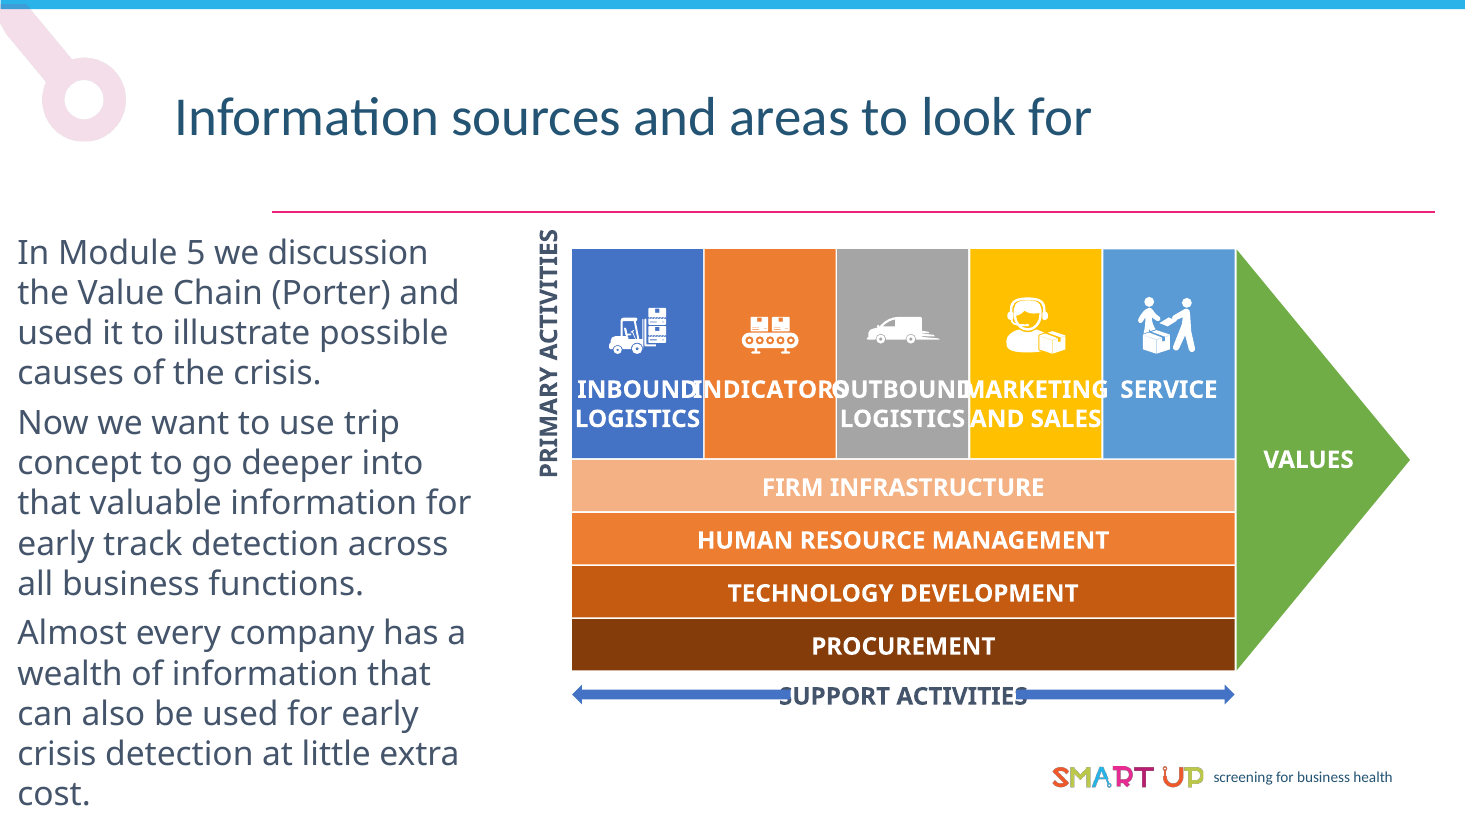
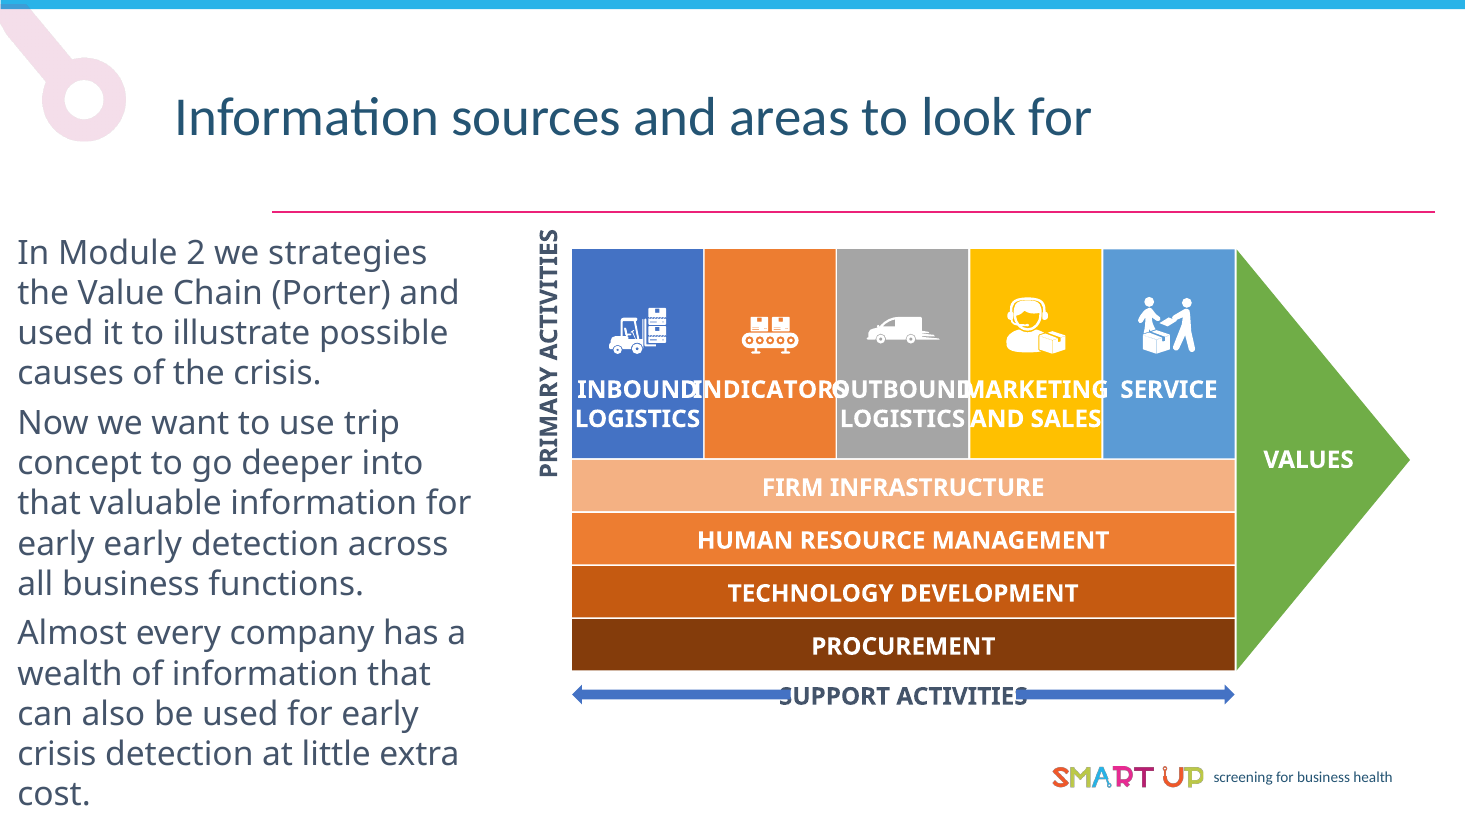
5: 5 -> 2
discussion: discussion -> strategies
early track: track -> early
